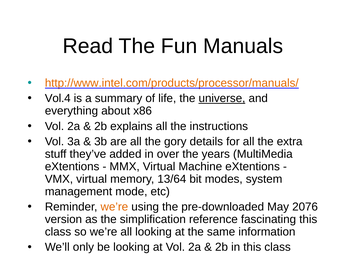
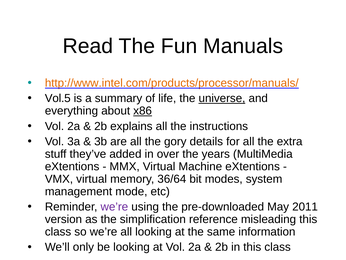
Vol.4: Vol.4 -> Vol.5
x86 underline: none -> present
13/64: 13/64 -> 36/64
we’re at (114, 206) colour: orange -> purple
2076: 2076 -> 2011
fascinating: fascinating -> misleading
